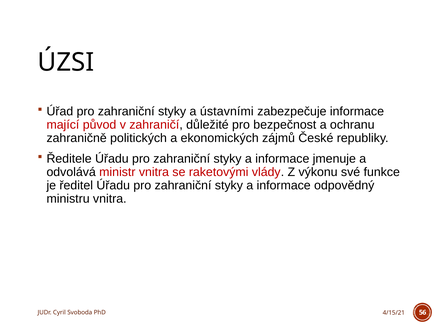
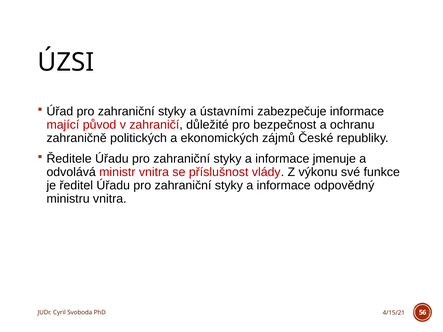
raketovými: raketovými -> příslušnost
